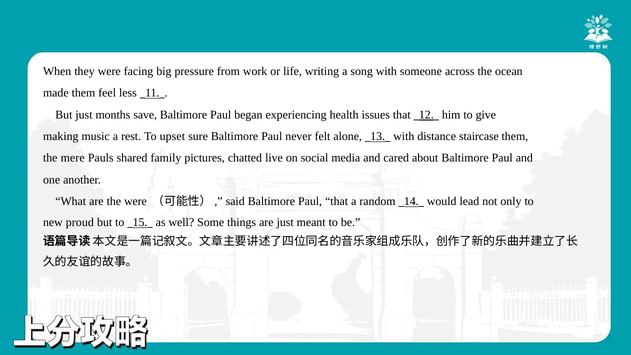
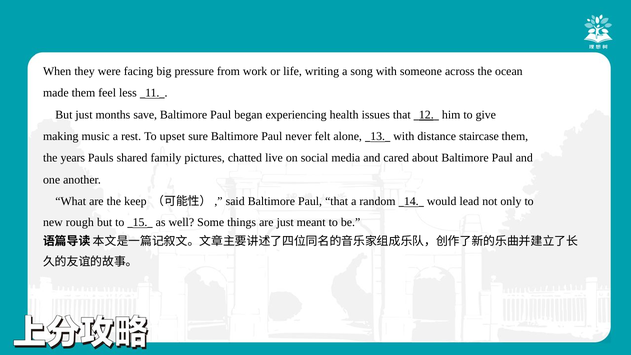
mere: mere -> years
the were: were -> keep
proud: proud -> rough
